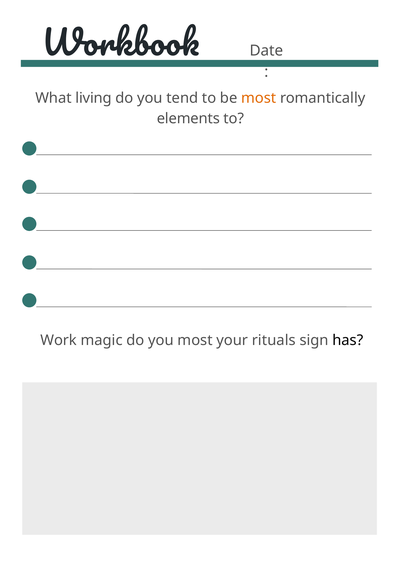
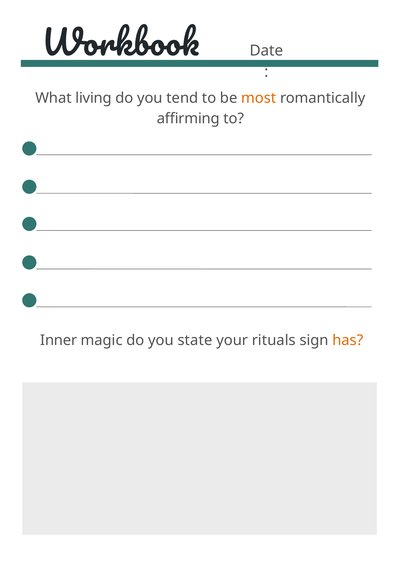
elements: elements -> affirming
Work: Work -> Inner
you most: most -> state
has colour: black -> orange
